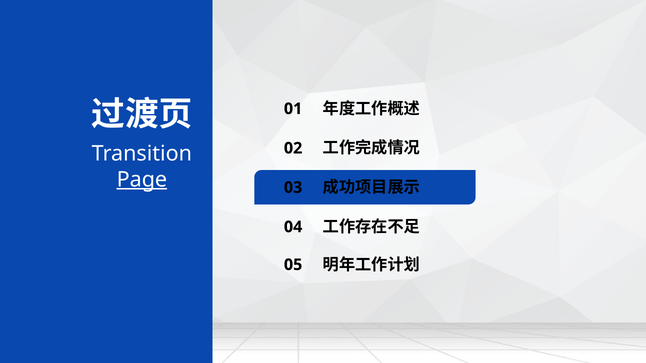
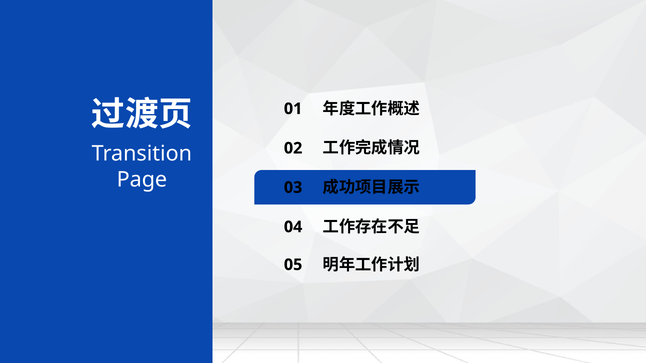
Page underline: present -> none
